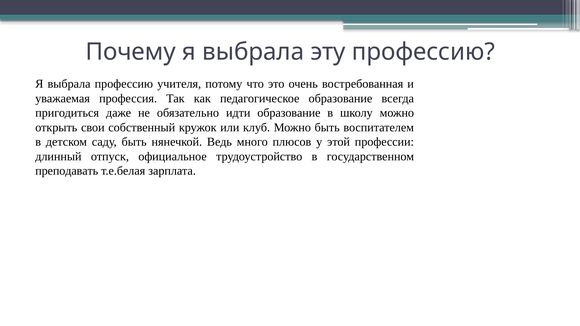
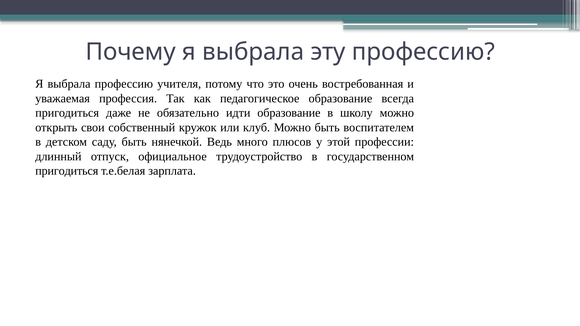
преподавать at (67, 171): преподавать -> пригодиться
